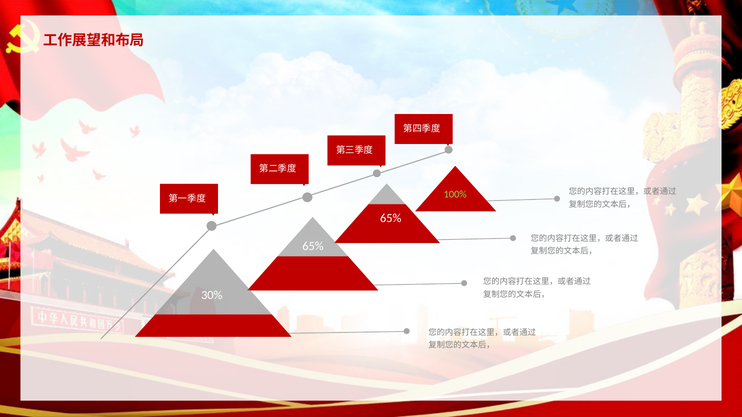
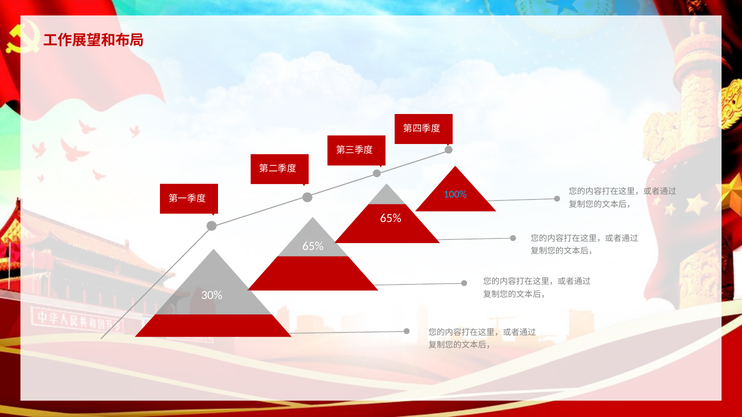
100% colour: light green -> light blue
